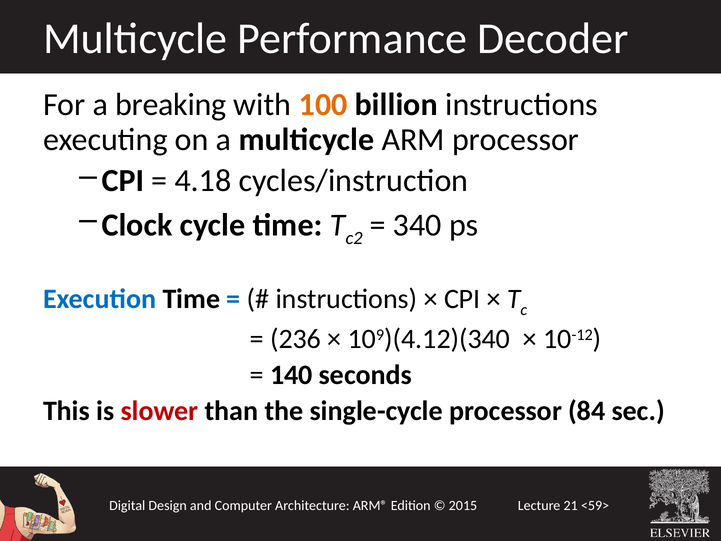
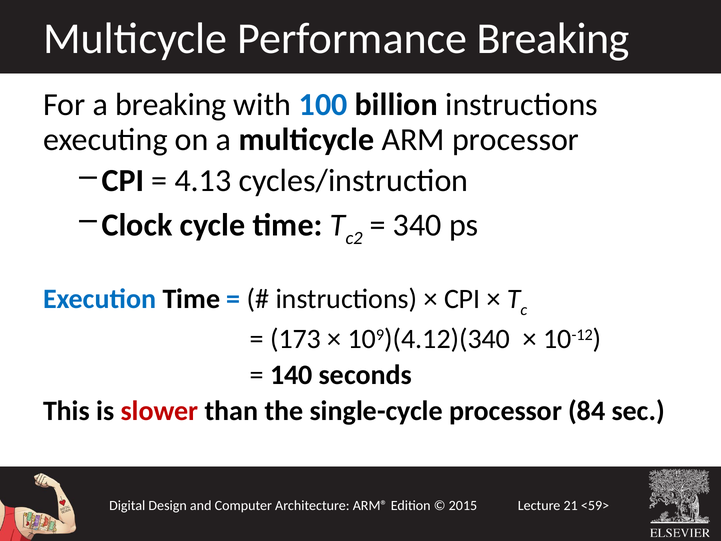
Performance Decoder: Decoder -> Breaking
100 colour: orange -> blue
4.18: 4.18 -> 4.13
236: 236 -> 173
